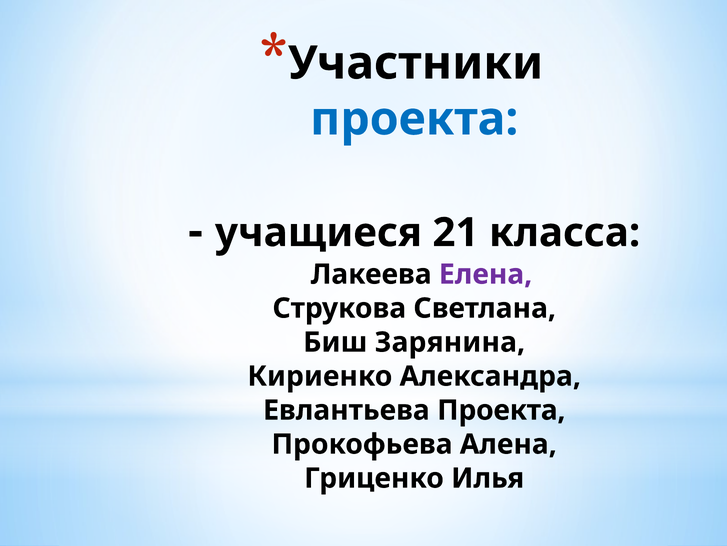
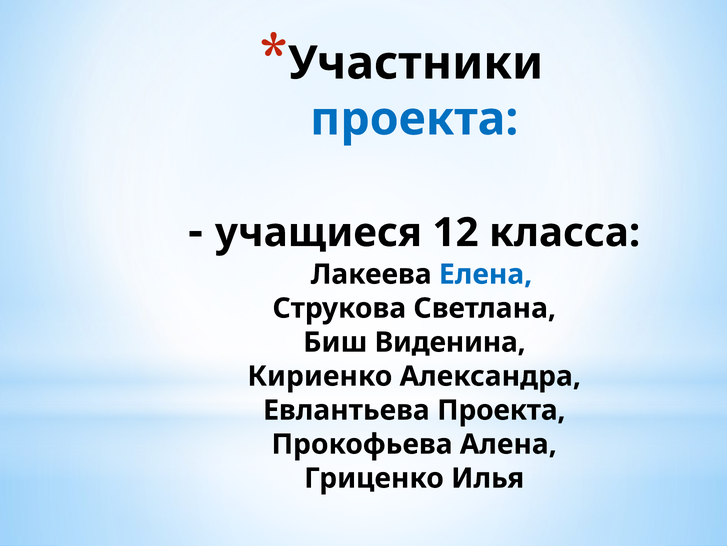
21: 21 -> 12
Елена colour: purple -> blue
Зарянина: Зарянина -> Виденина
